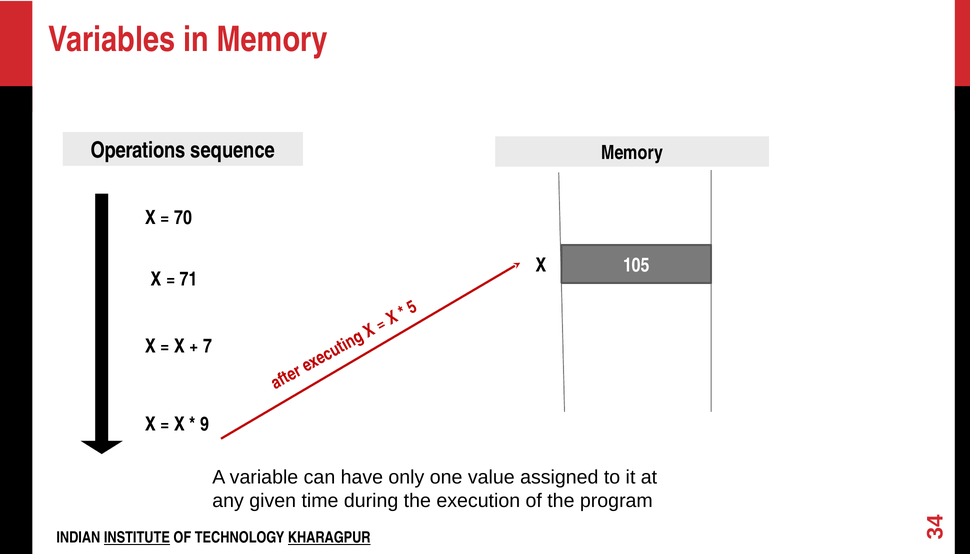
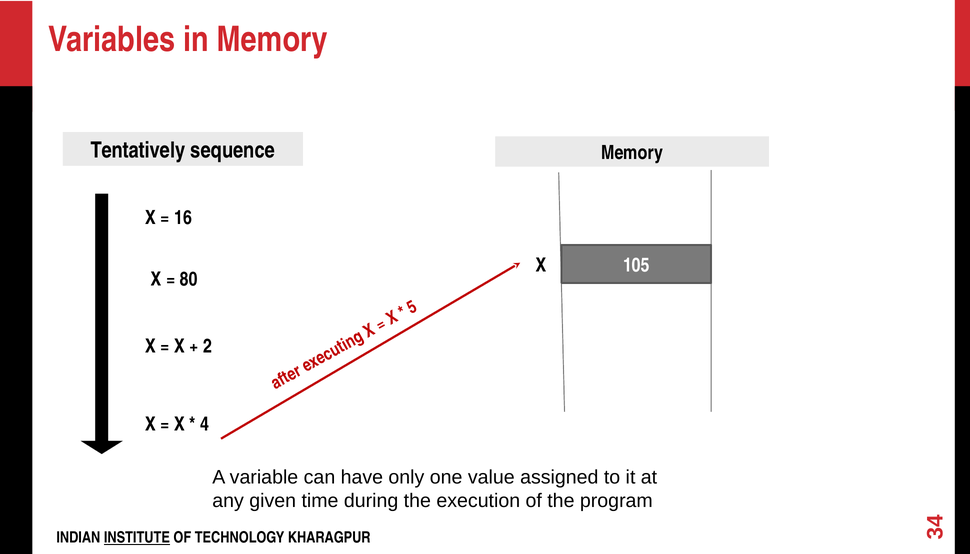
Operations: Operations -> Tentatively
70: 70 -> 16
71: 71 -> 80
7: 7 -> 2
9 at (205, 425): 9 -> 4
KHARAGPUR underline: present -> none
